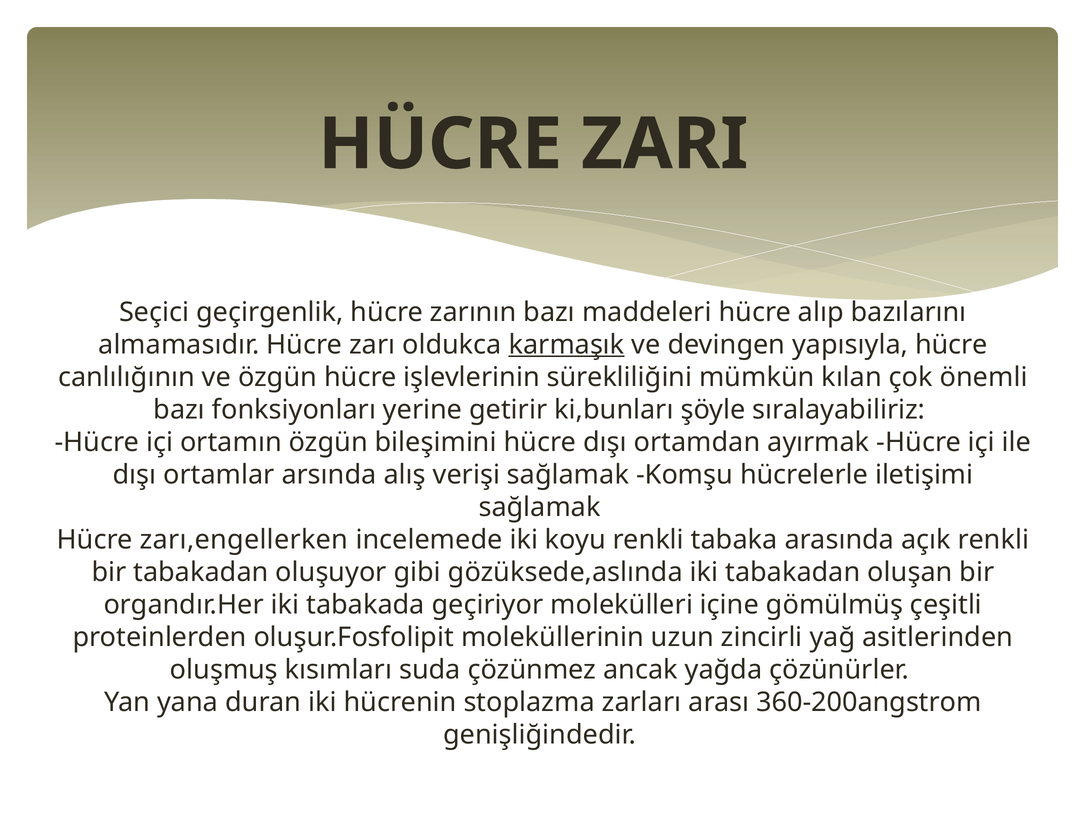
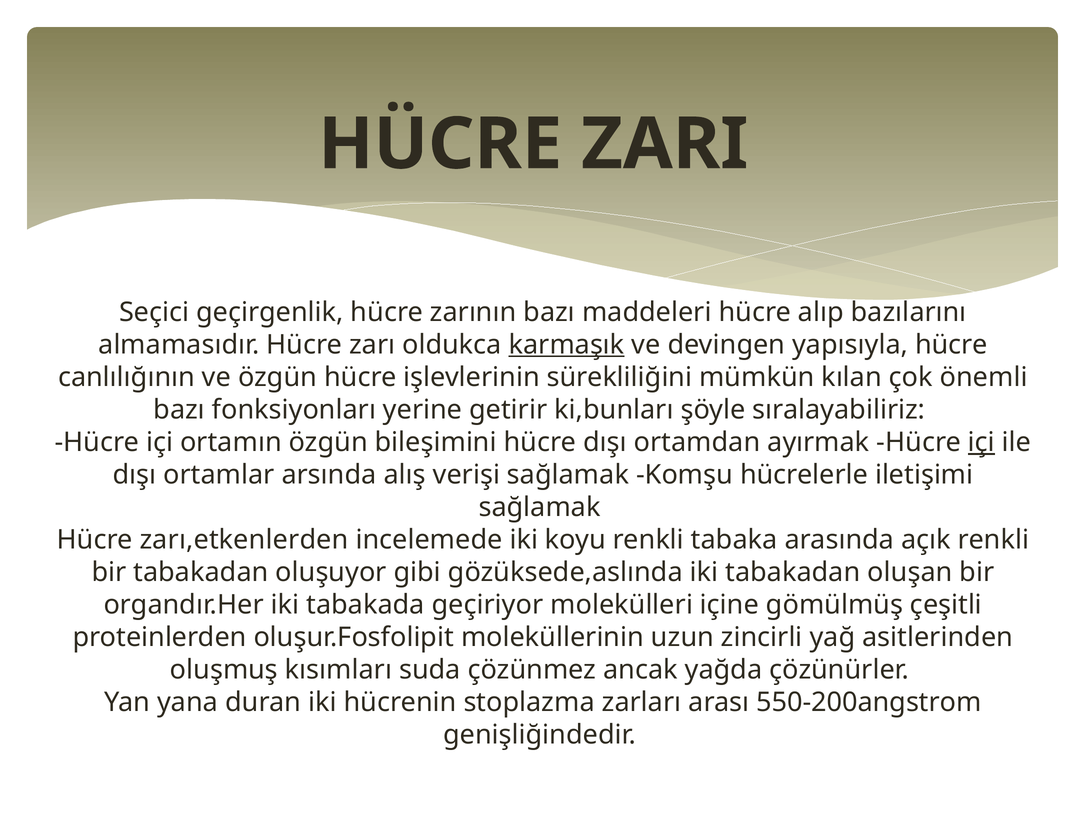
içi at (981, 442) underline: none -> present
zarı,engellerken: zarı,engellerken -> zarı,etkenlerden
360-200angstrom: 360-200angstrom -> 550-200angstrom
